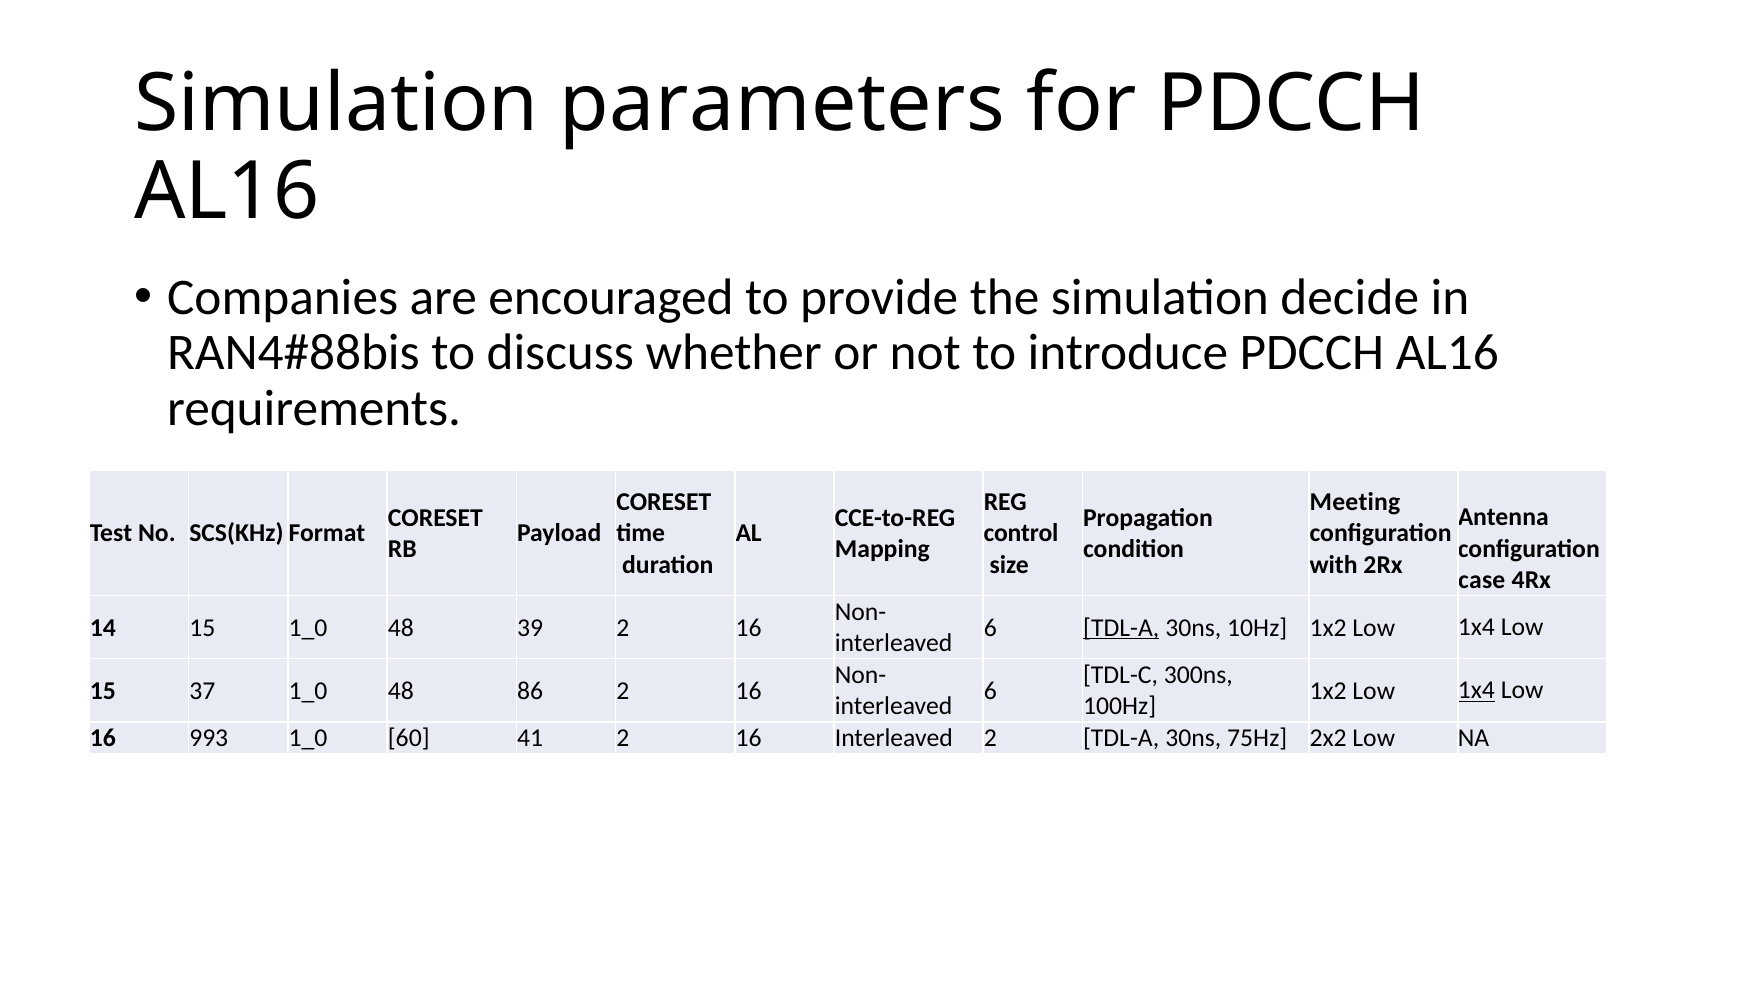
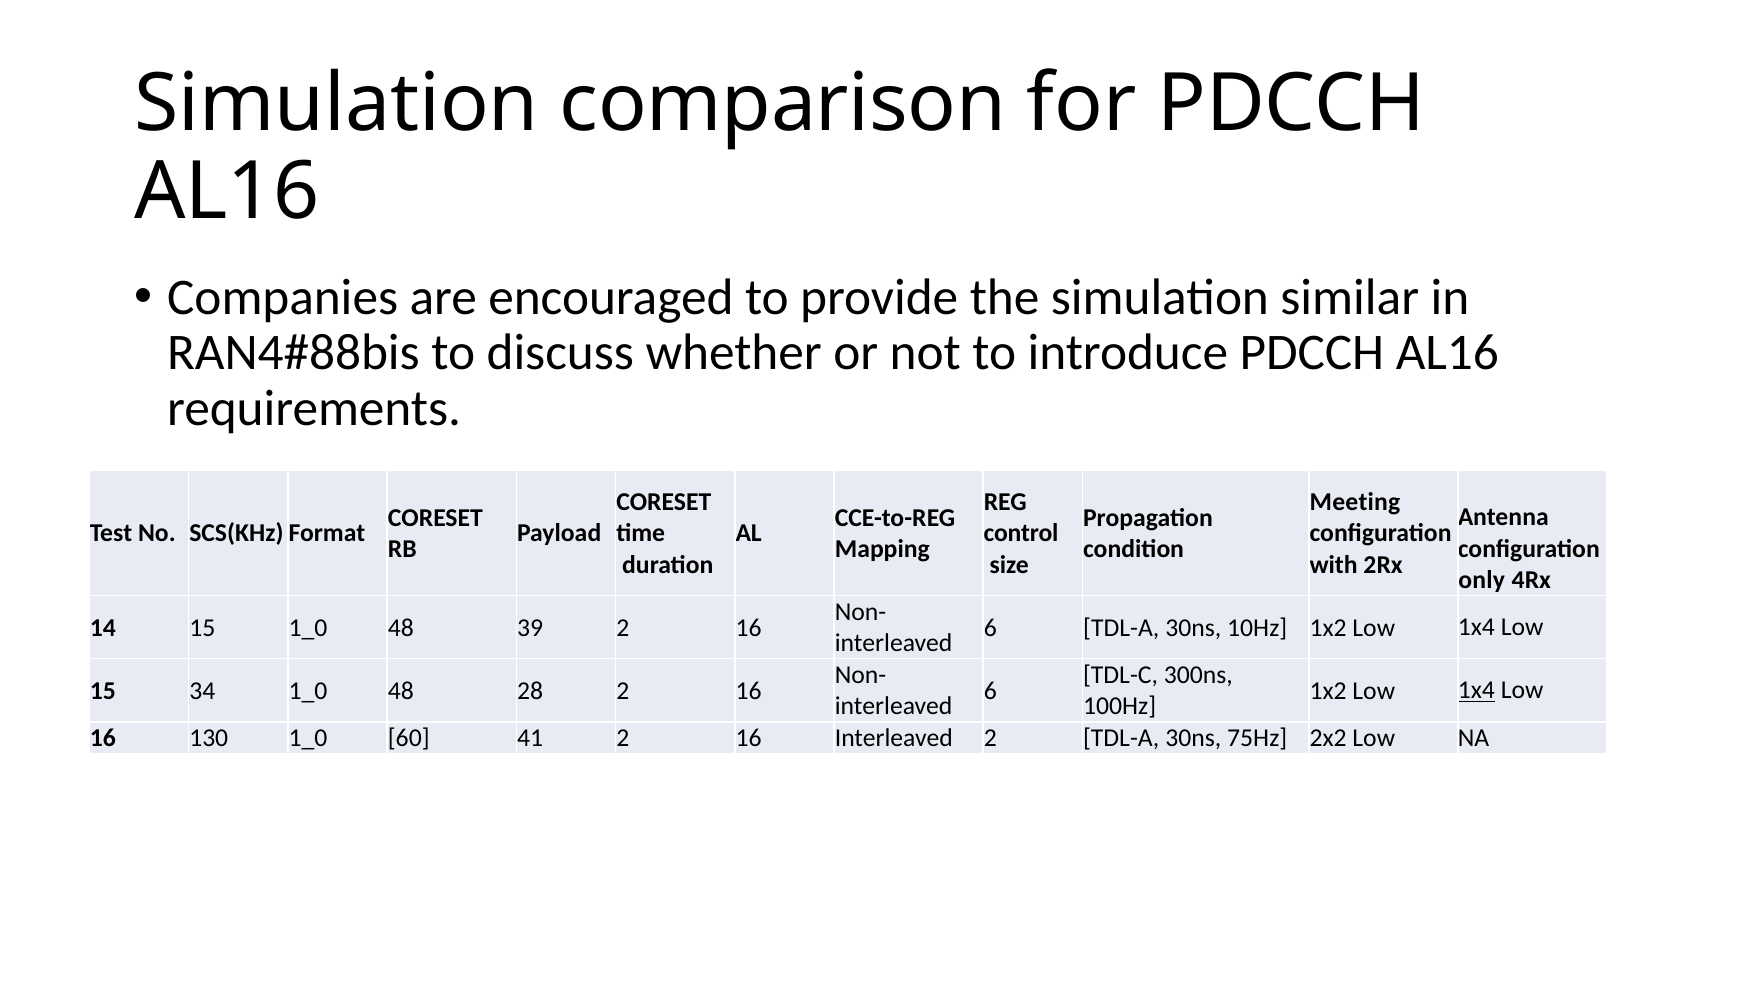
parameters: parameters -> comparison
decide: decide -> similar
case: case -> only
TDL-A at (1121, 628) underline: present -> none
37: 37 -> 34
86: 86 -> 28
993: 993 -> 130
